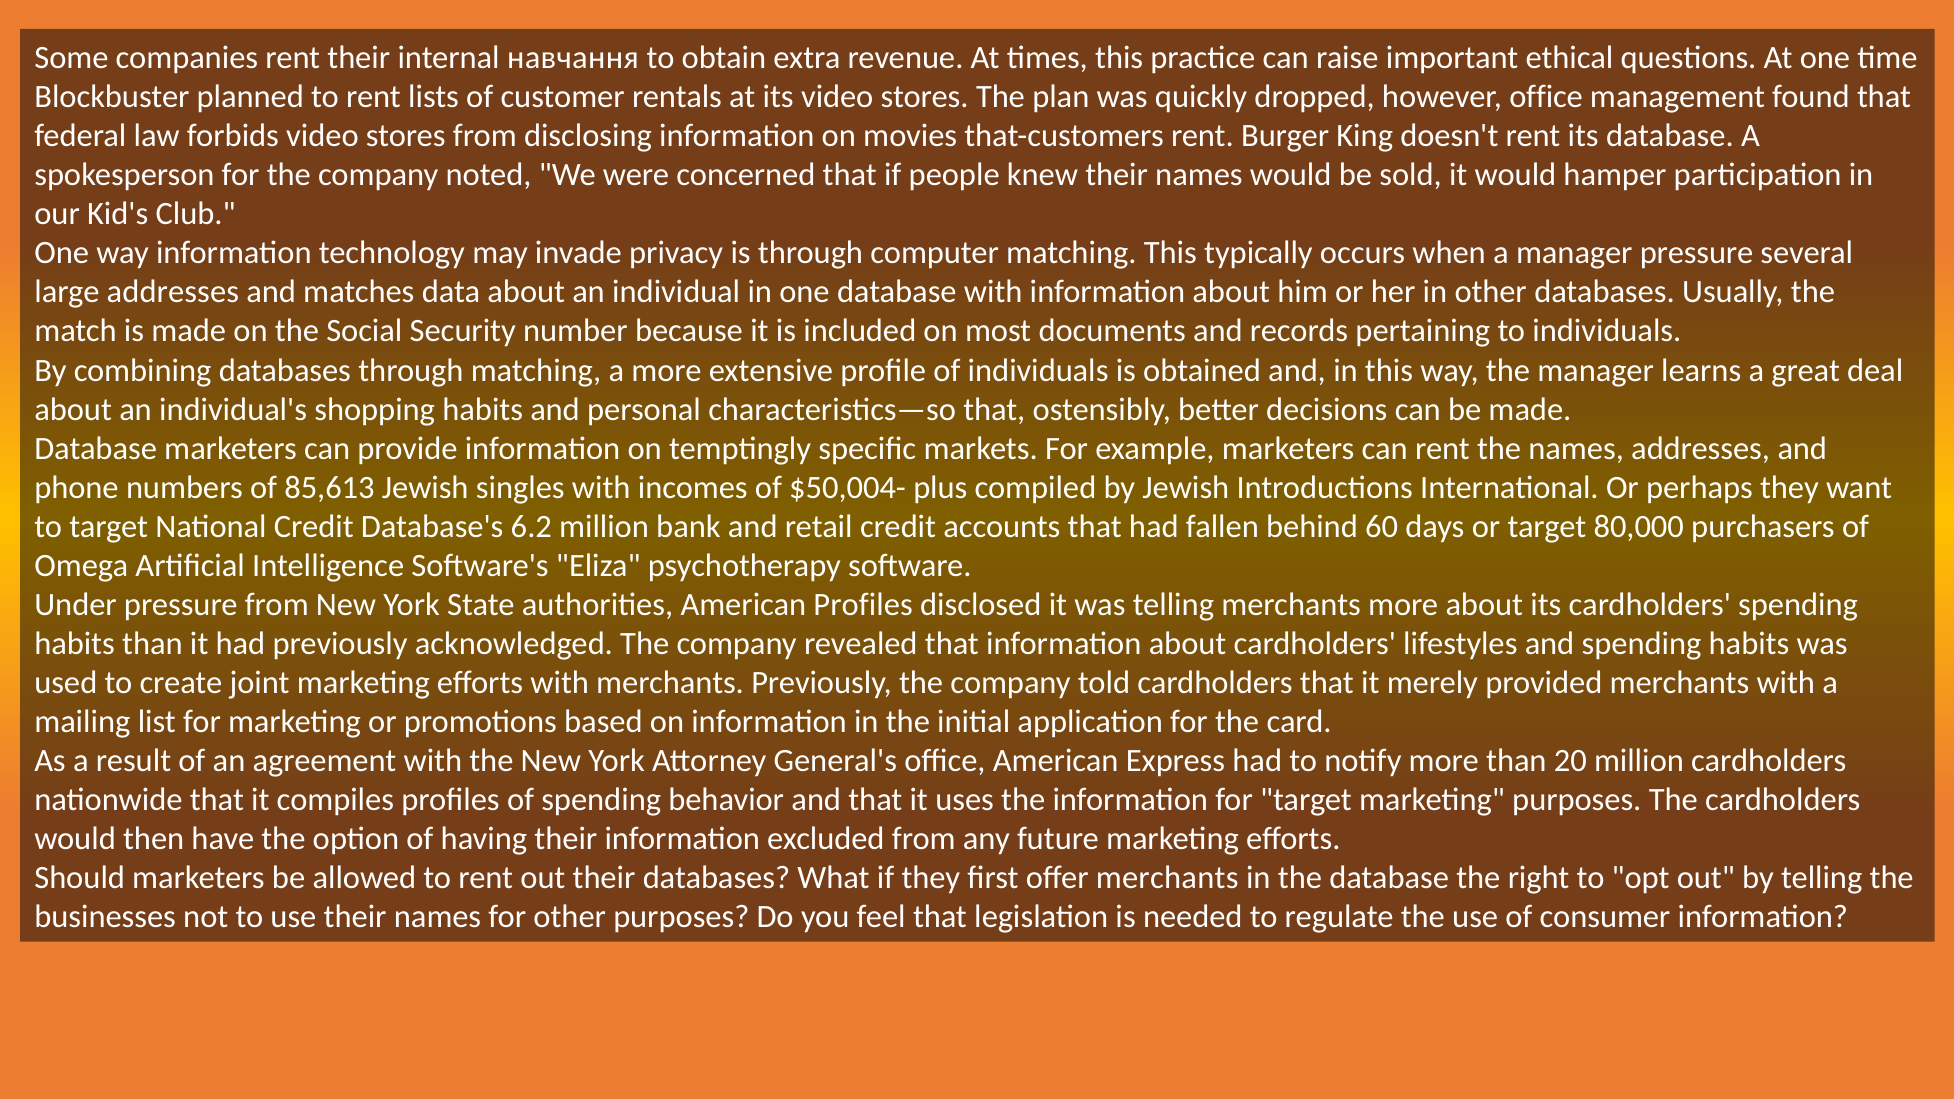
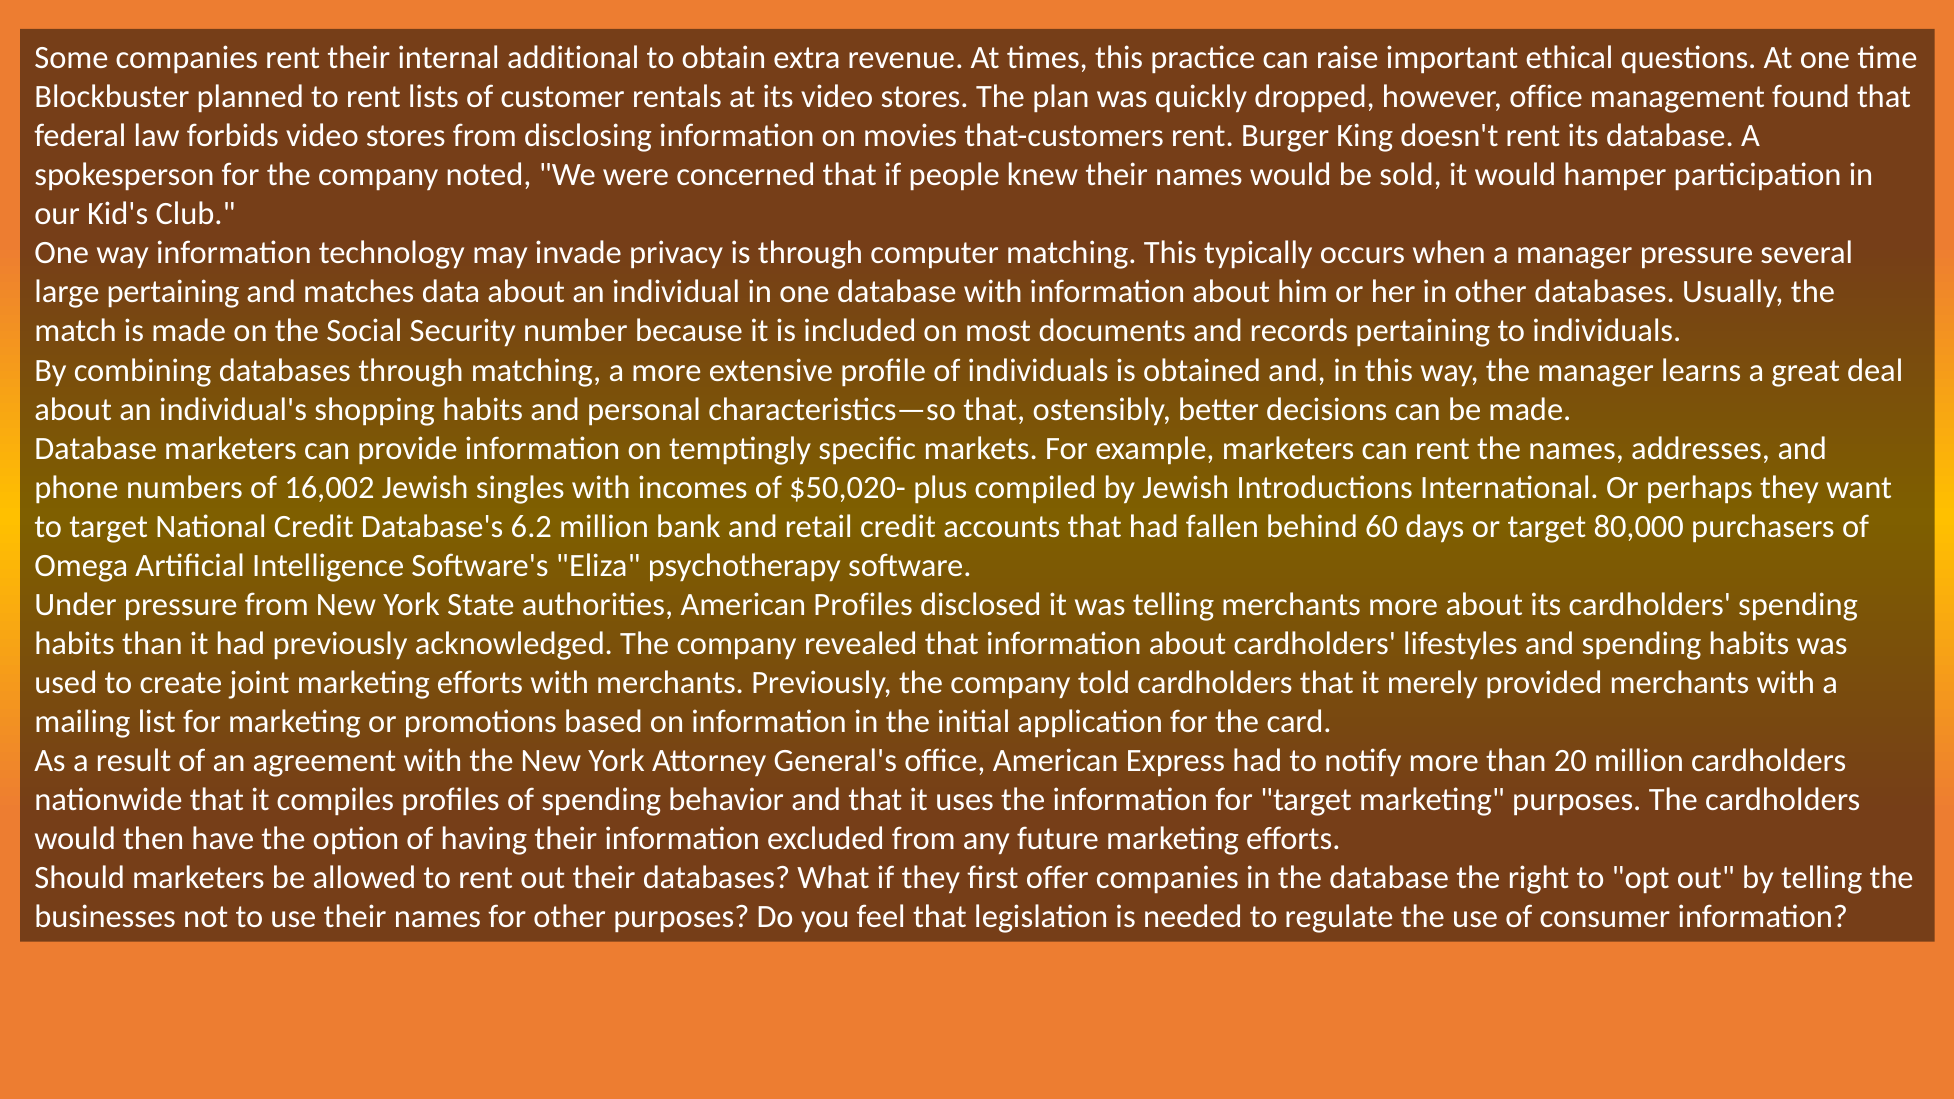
навчання: навчання -> additional
large addresses: addresses -> pertaining
85,613: 85,613 -> 16,002
$50,004-: $50,004- -> $50,020-
offer merchants: merchants -> companies
